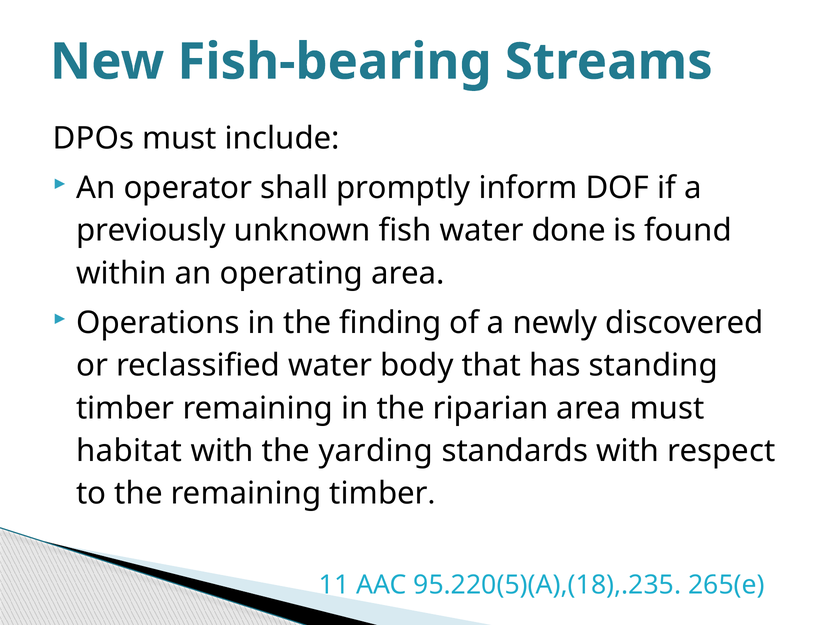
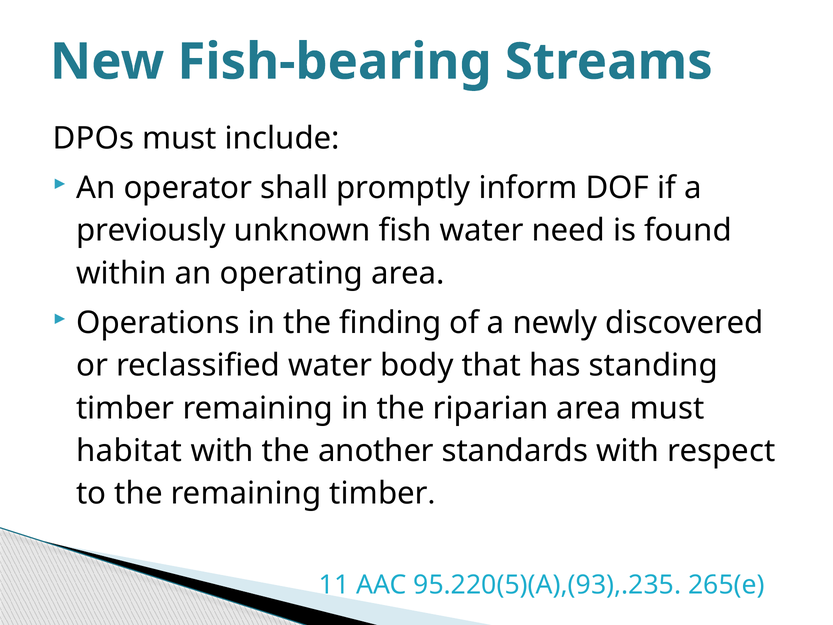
done: done -> need
yarding: yarding -> another
95.220(5)(A),(18),.235: 95.220(5)(A),(18),.235 -> 95.220(5)(A),(93),.235
